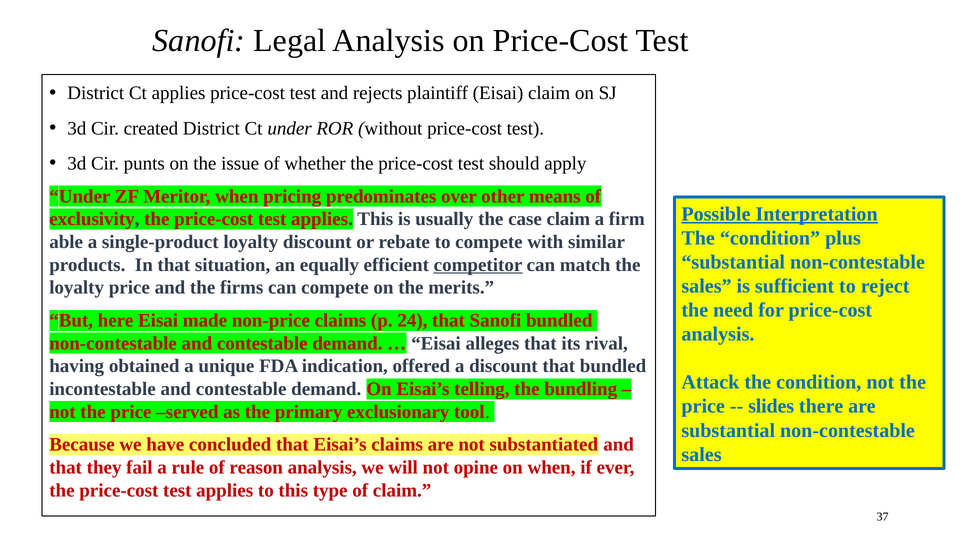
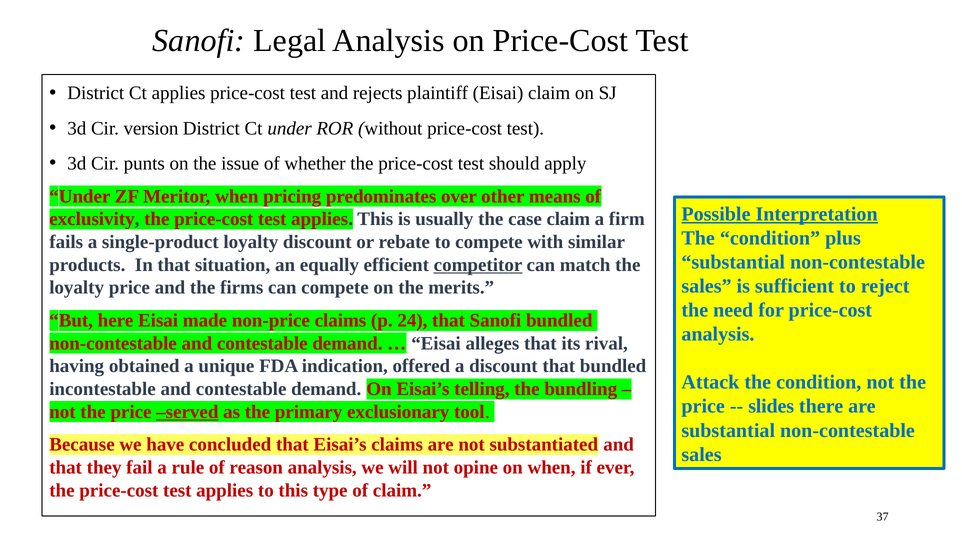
created: created -> version
able: able -> fails
served underline: none -> present
